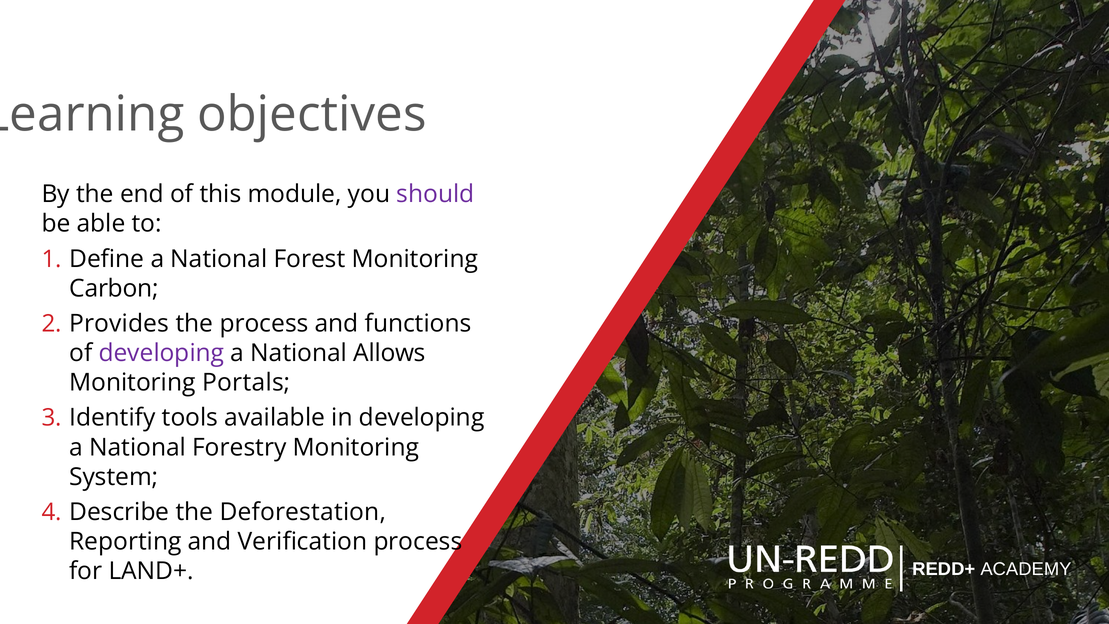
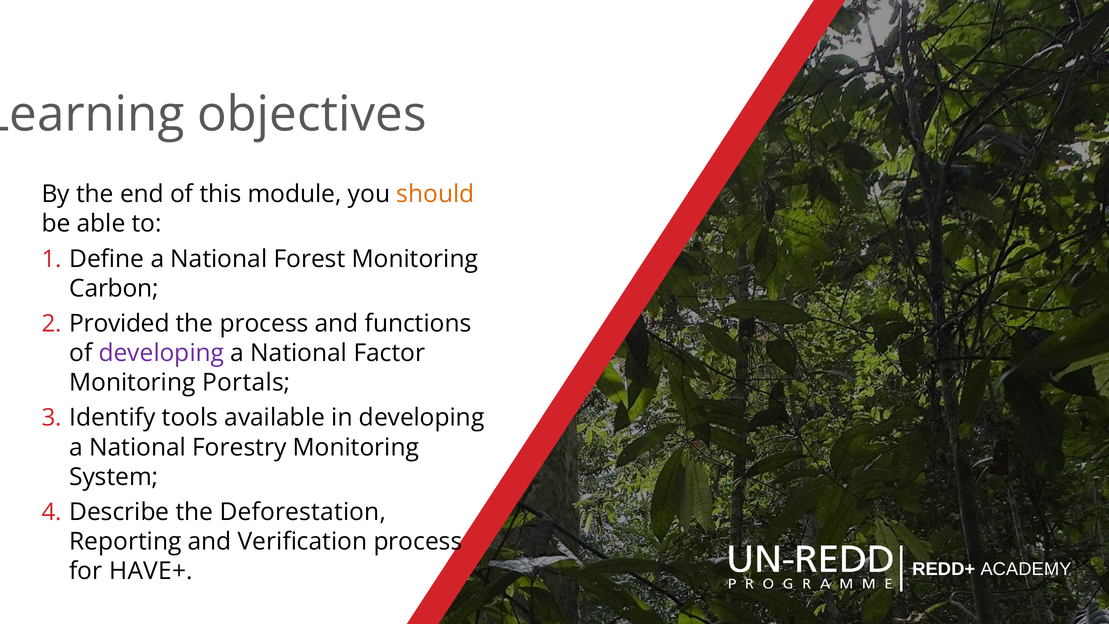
should colour: purple -> orange
Provides: Provides -> Provided
Allows: Allows -> Factor
LAND+: LAND+ -> HAVE+
